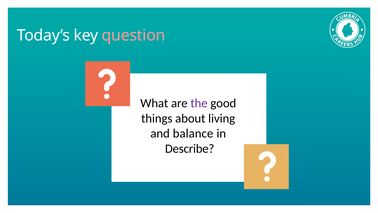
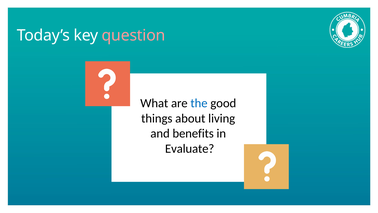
the colour: purple -> blue
balance: balance -> benefits
Describe: Describe -> Evaluate
